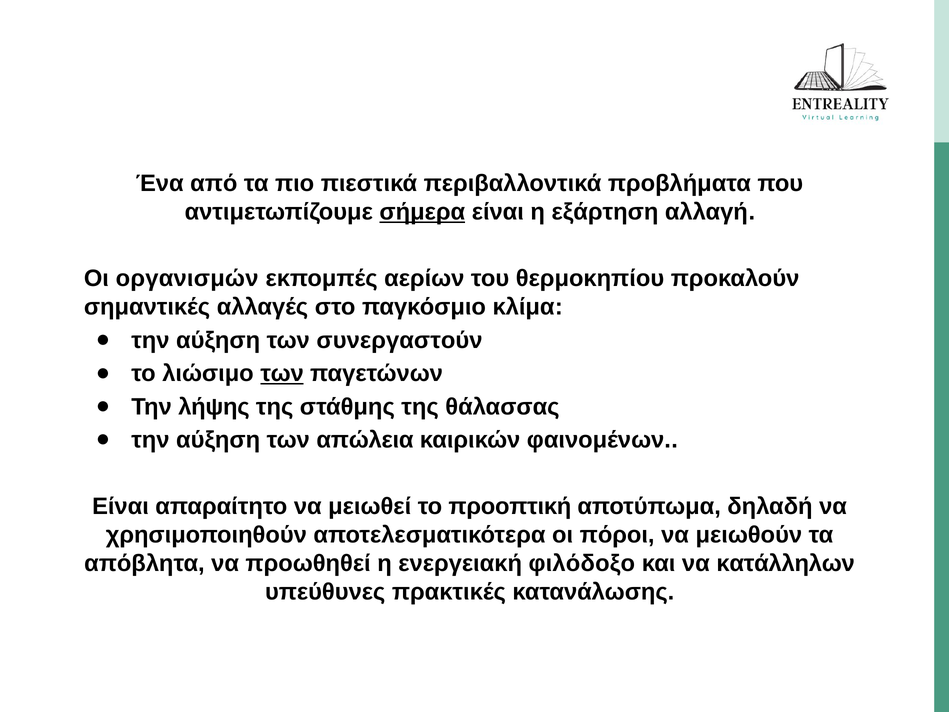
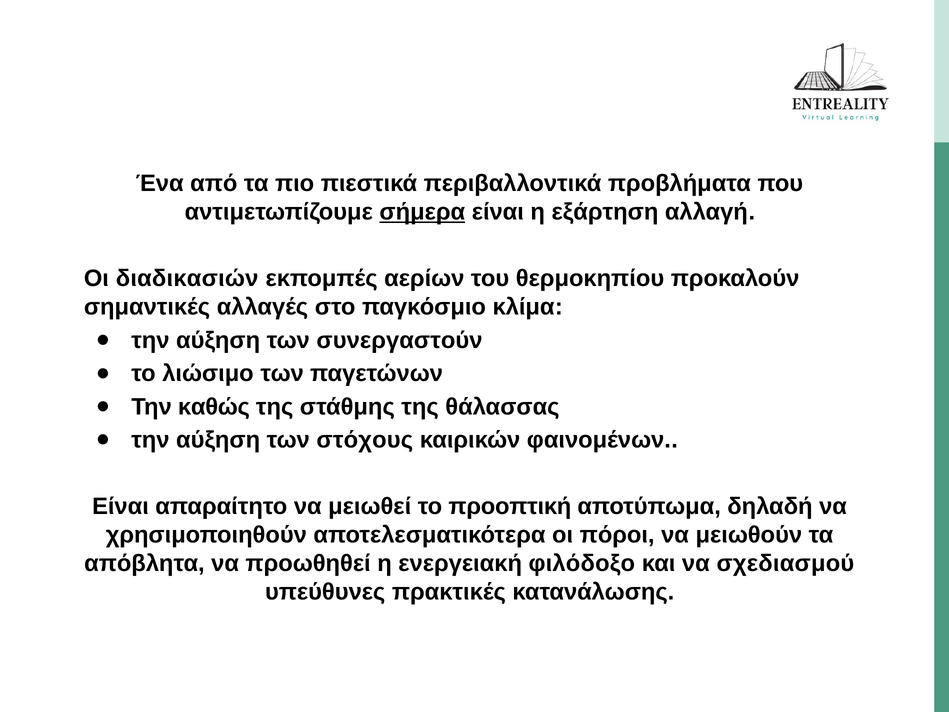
οργανισμών: οργανισμών -> διαδικασιών
των at (282, 373) underline: present -> none
λήψης: λήψης -> καθώς
απώλεια: απώλεια -> στόχους
κατάλληλων: κατάλληλων -> σχεδιασμού
